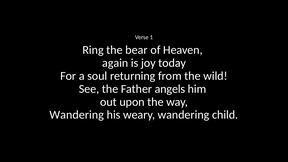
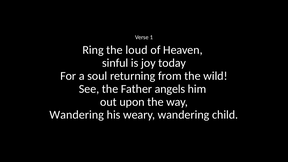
bear: bear -> loud
again: again -> sinful
